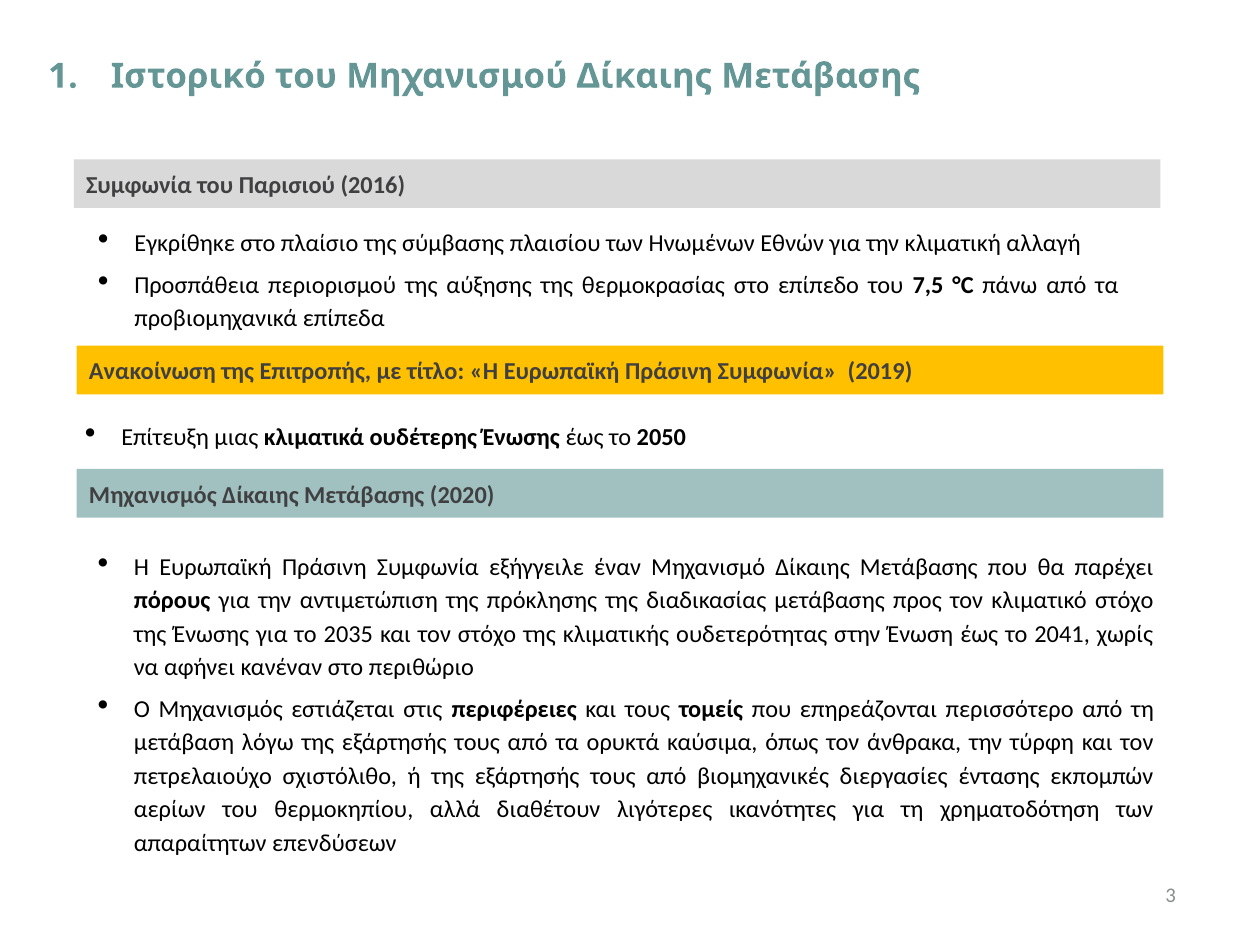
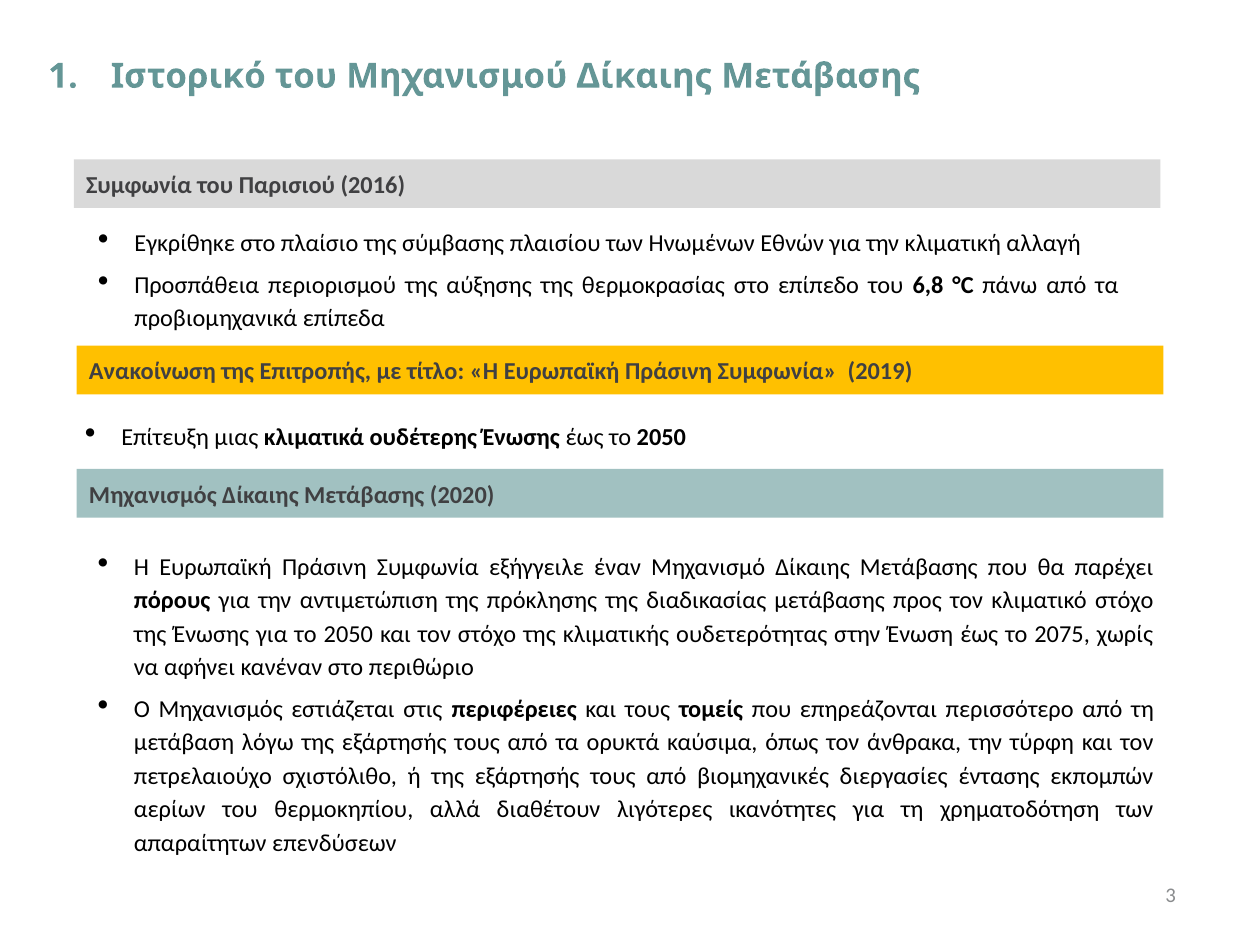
7,5: 7,5 -> 6,8
για το 2035: 2035 -> 2050
2041: 2041 -> 2075
